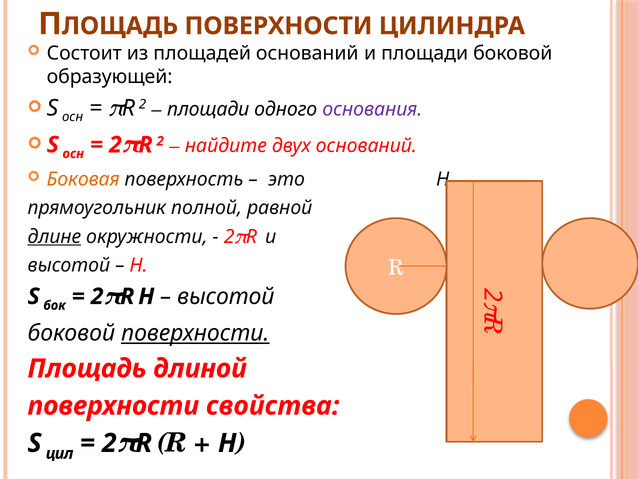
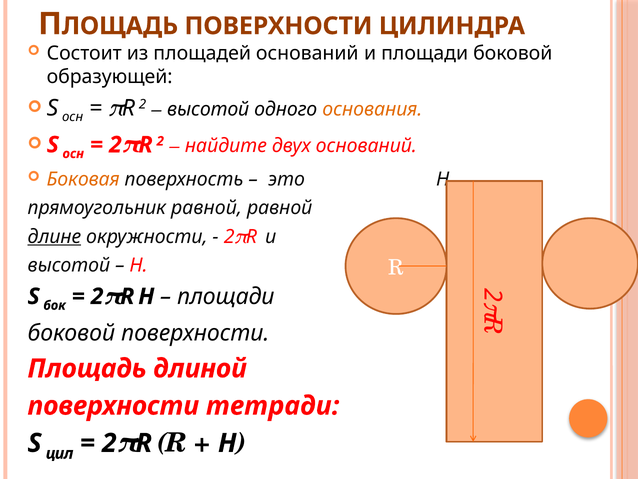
площади at (208, 109): площади -> высотой
основания colour: purple -> orange
прямоугольник полной: полной -> равной
высотой at (226, 296): высотой -> площади
поверхности at (195, 333) underline: present -> none
свойства: свойства -> тетради
